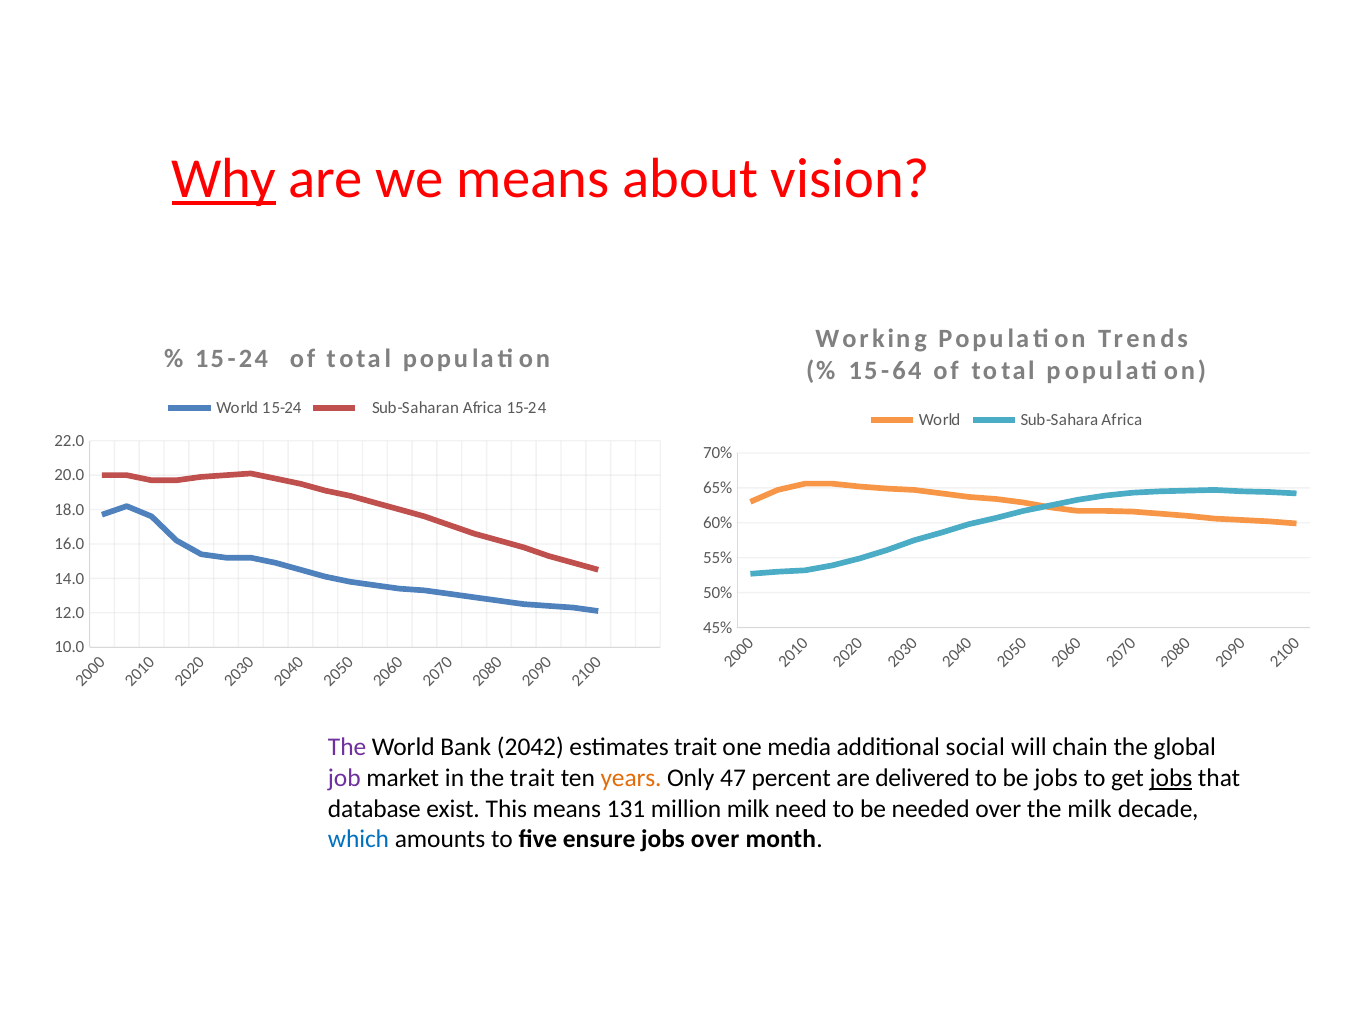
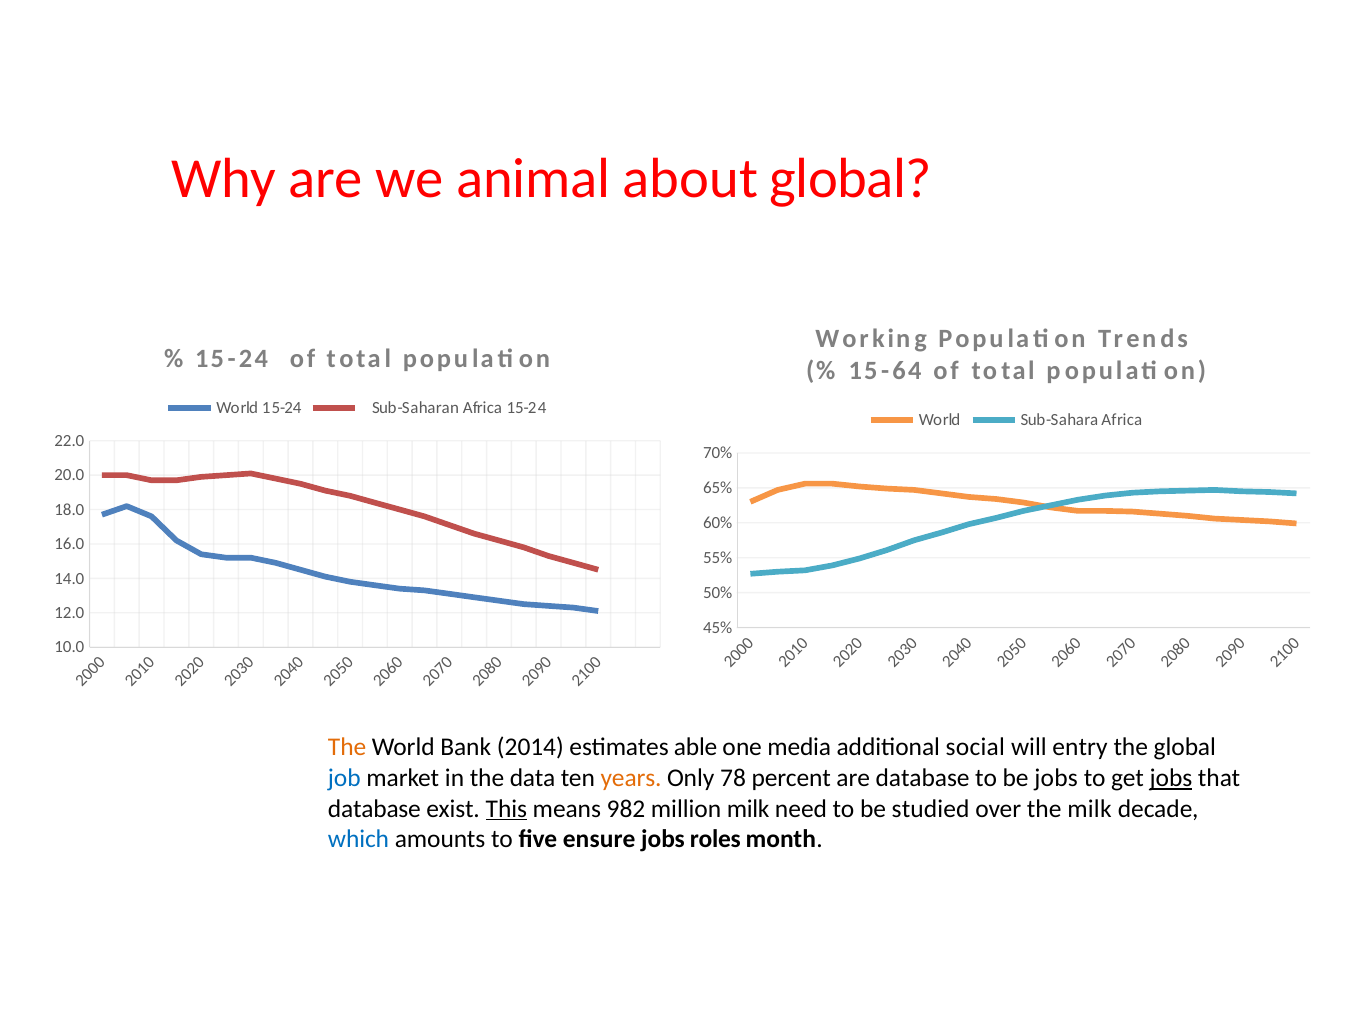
Why underline: present -> none
we means: means -> animal
about vision: vision -> global
The at (347, 748) colour: purple -> orange
2042: 2042 -> 2014
estimates trait: trait -> able
chain: chain -> entry
job colour: purple -> blue
the trait: trait -> data
47: 47 -> 78
are delivered: delivered -> database
This underline: none -> present
131: 131 -> 982
needed: needed -> studied
jobs over: over -> roles
